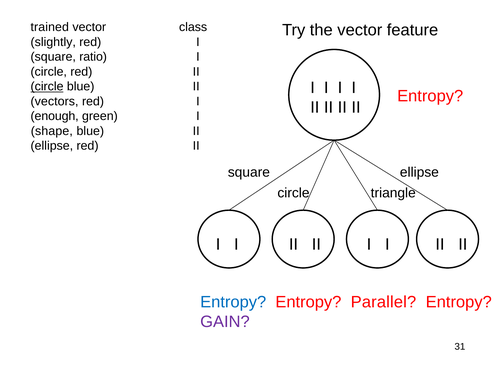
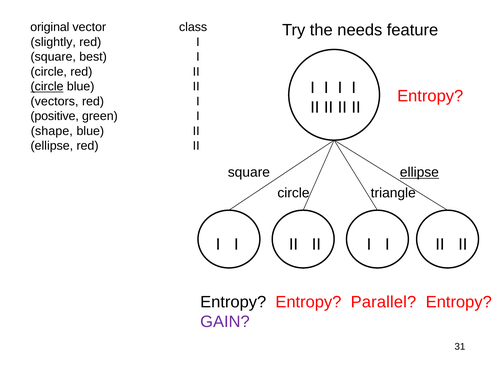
trained: trained -> original
the vector: vector -> needs
ratio: ratio -> best
enough: enough -> positive
ellipse at (419, 173) underline: none -> present
Entropy at (233, 302) colour: blue -> black
